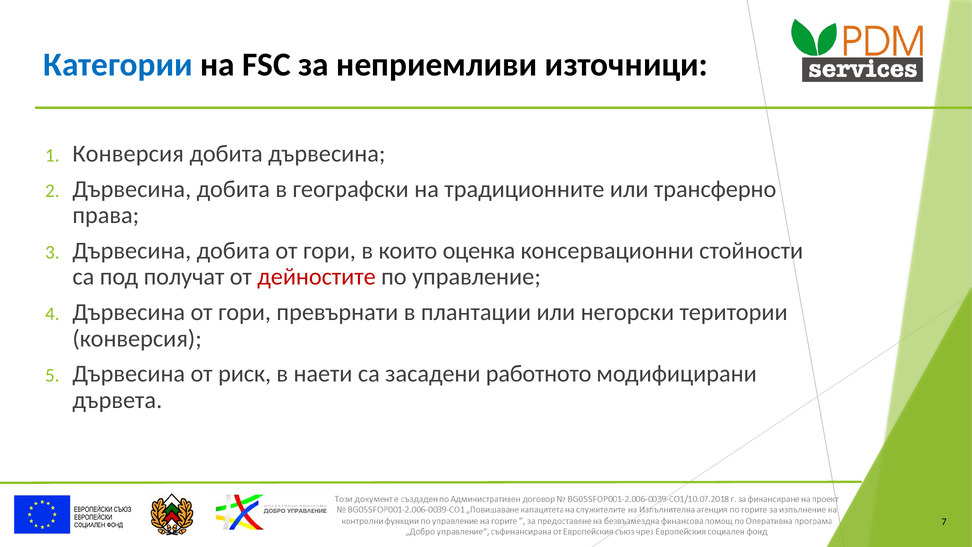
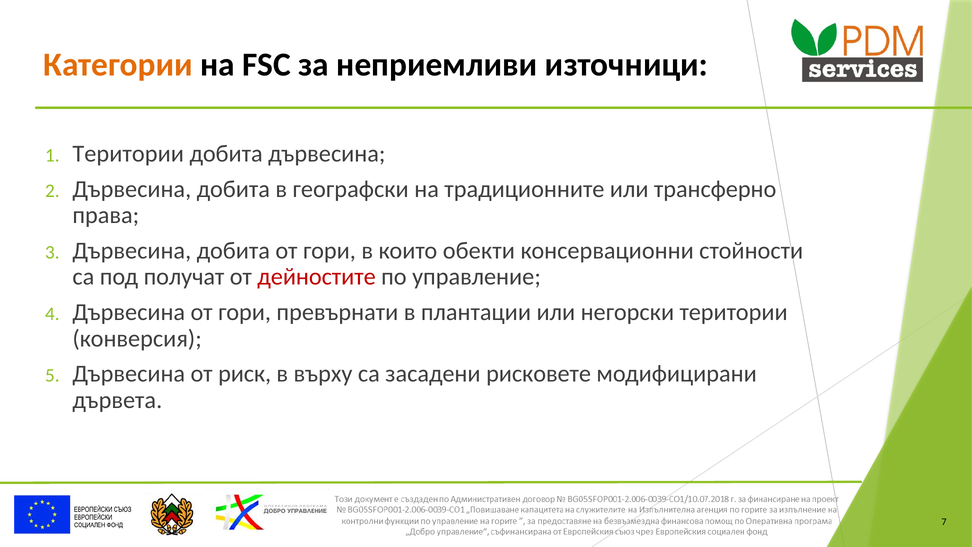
Категории colour: blue -> orange
Конверсия at (128, 154): Конверсия -> Територии
оценка: оценка -> обекти
наети: наети -> върху
работното: работното -> рисковете
